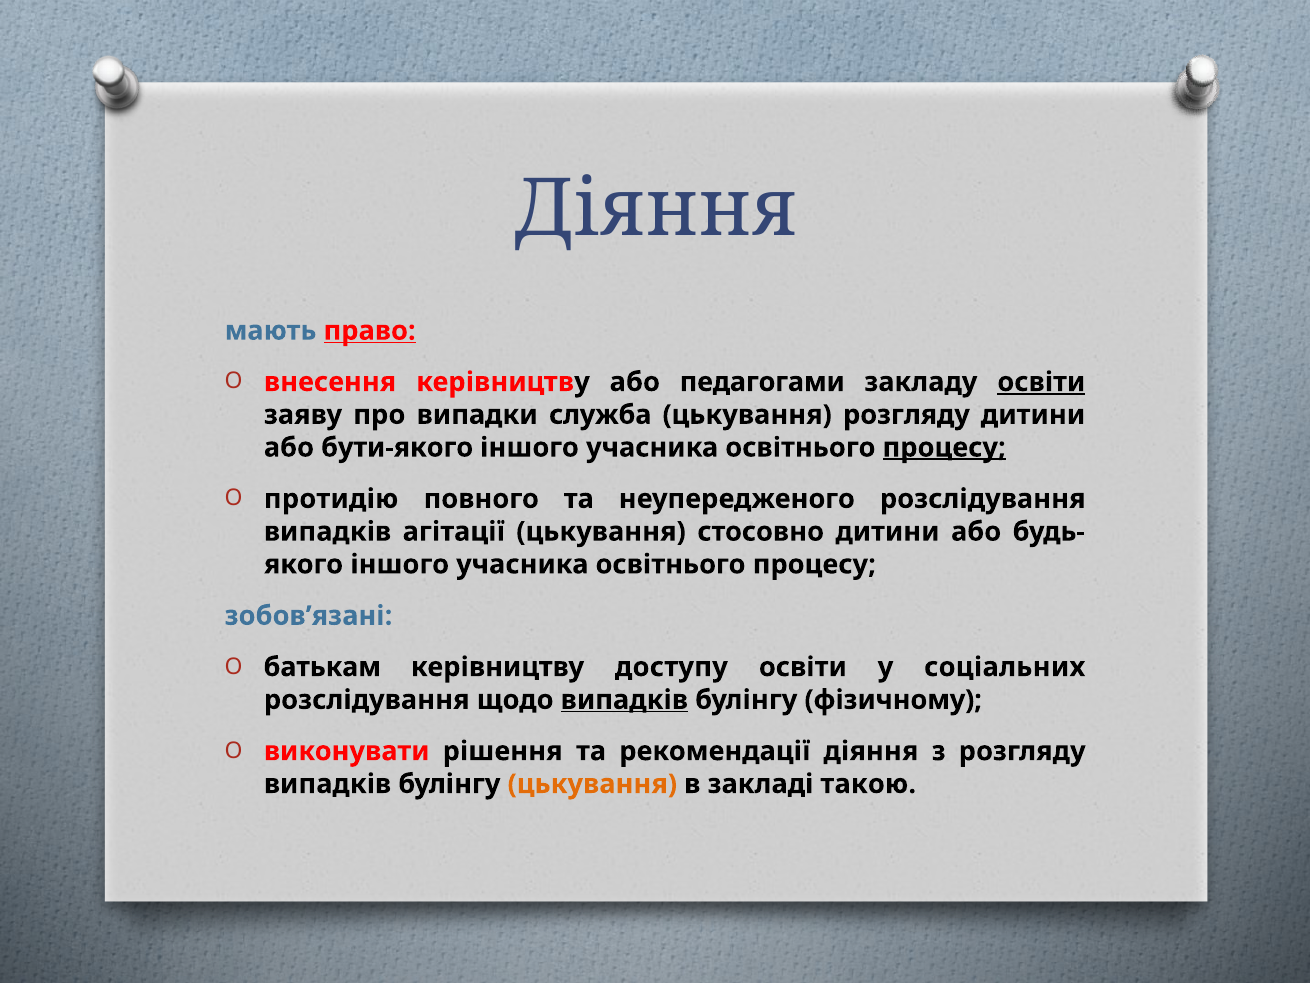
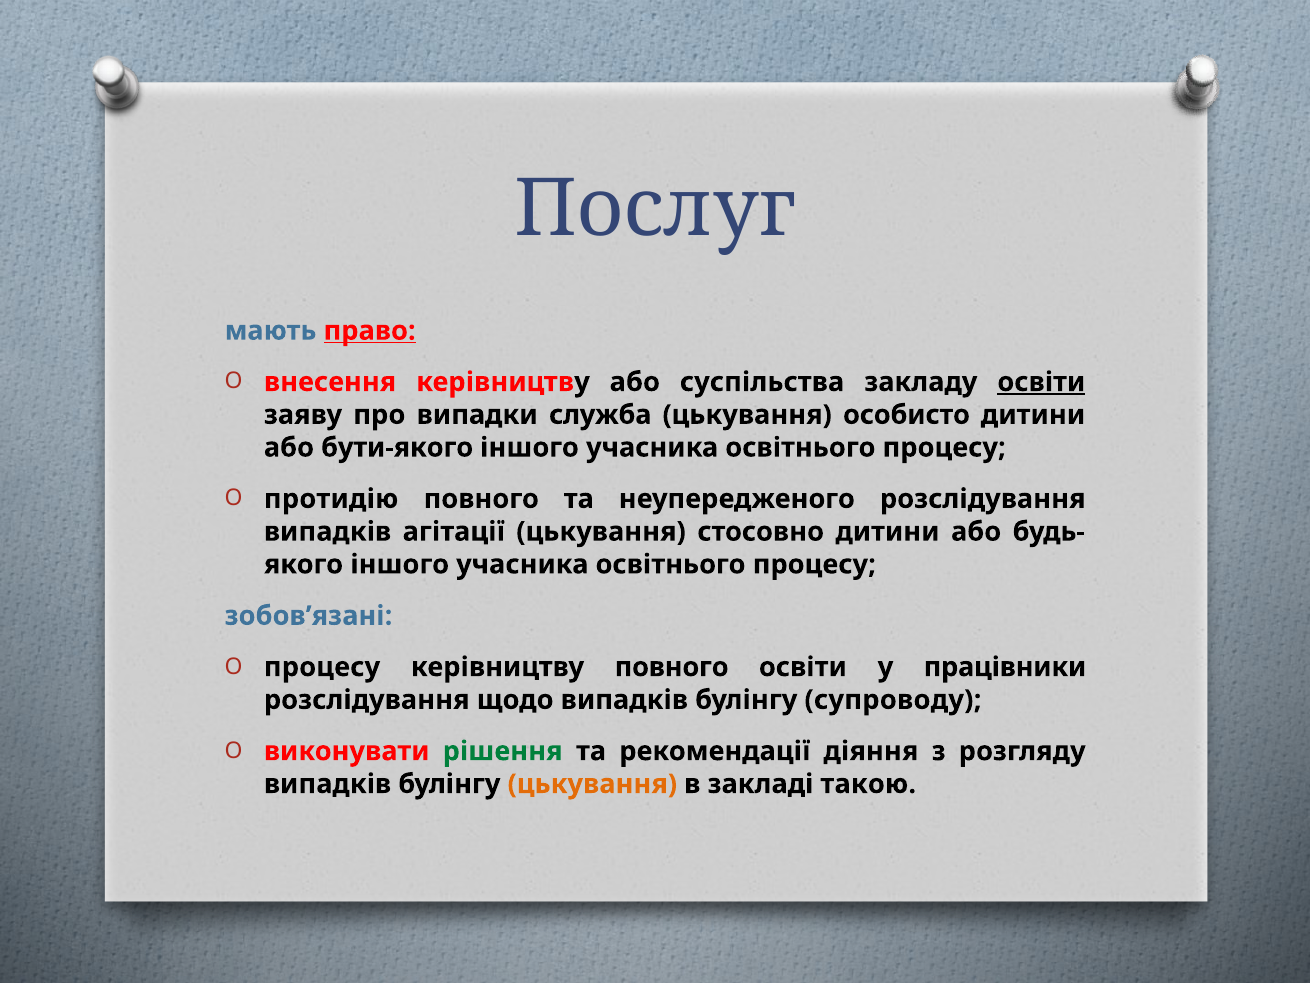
Діяння at (656, 209): Діяння -> Послуг
педагогами: педагогами -> суспільства
цькування розгляду: розгляду -> особисто
процесу at (944, 447) underline: present -> none
батькам at (322, 667): батькам -> процесу
керівництву доступу: доступу -> повного
соціальних: соціальних -> працівники
випадків at (624, 700) underline: present -> none
фізичному: фізичному -> супроводу
рішення colour: black -> green
